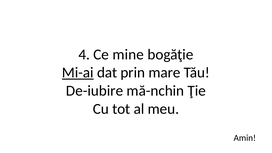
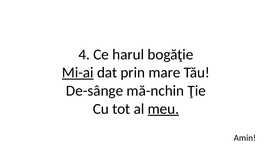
mine: mine -> harul
De-iubire: De-iubire -> De-sânge
meu underline: none -> present
